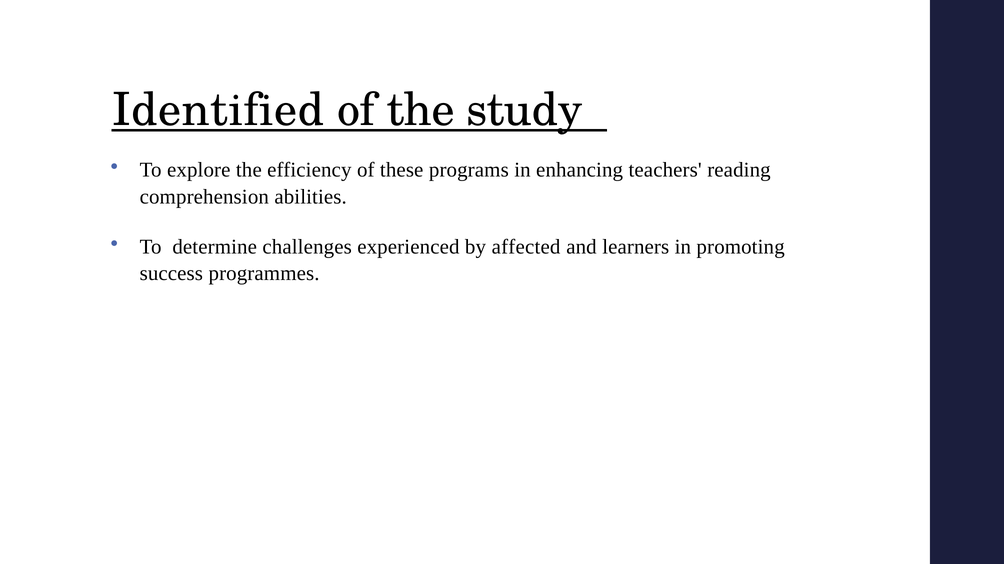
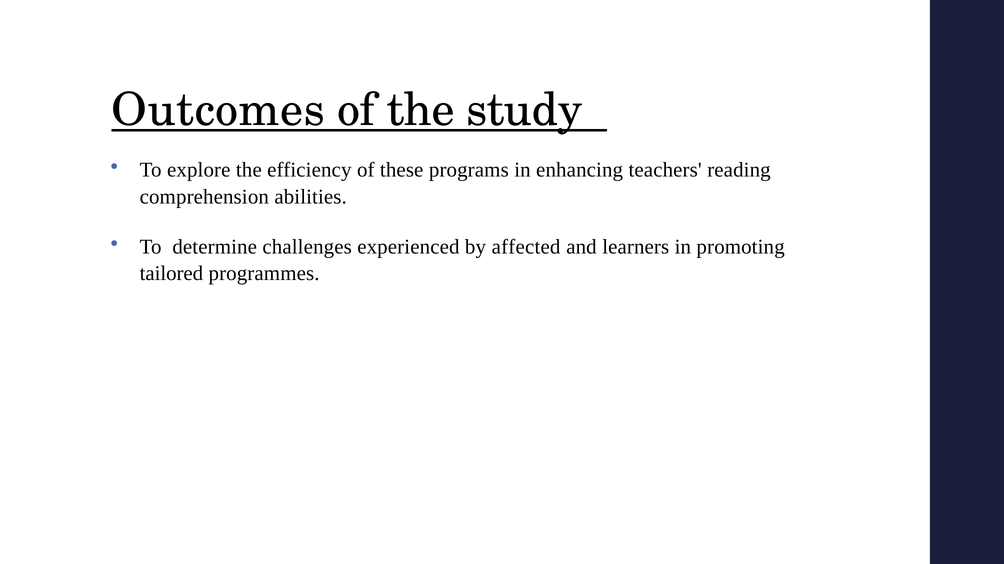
Identified: Identified -> Outcomes
success: success -> tailored
